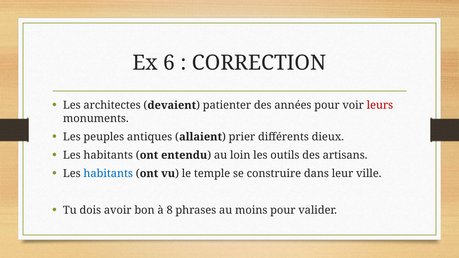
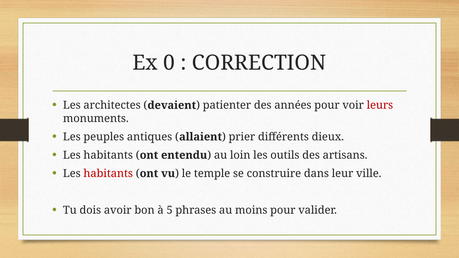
6: 6 -> 0
habitants at (108, 174) colour: blue -> red
8: 8 -> 5
